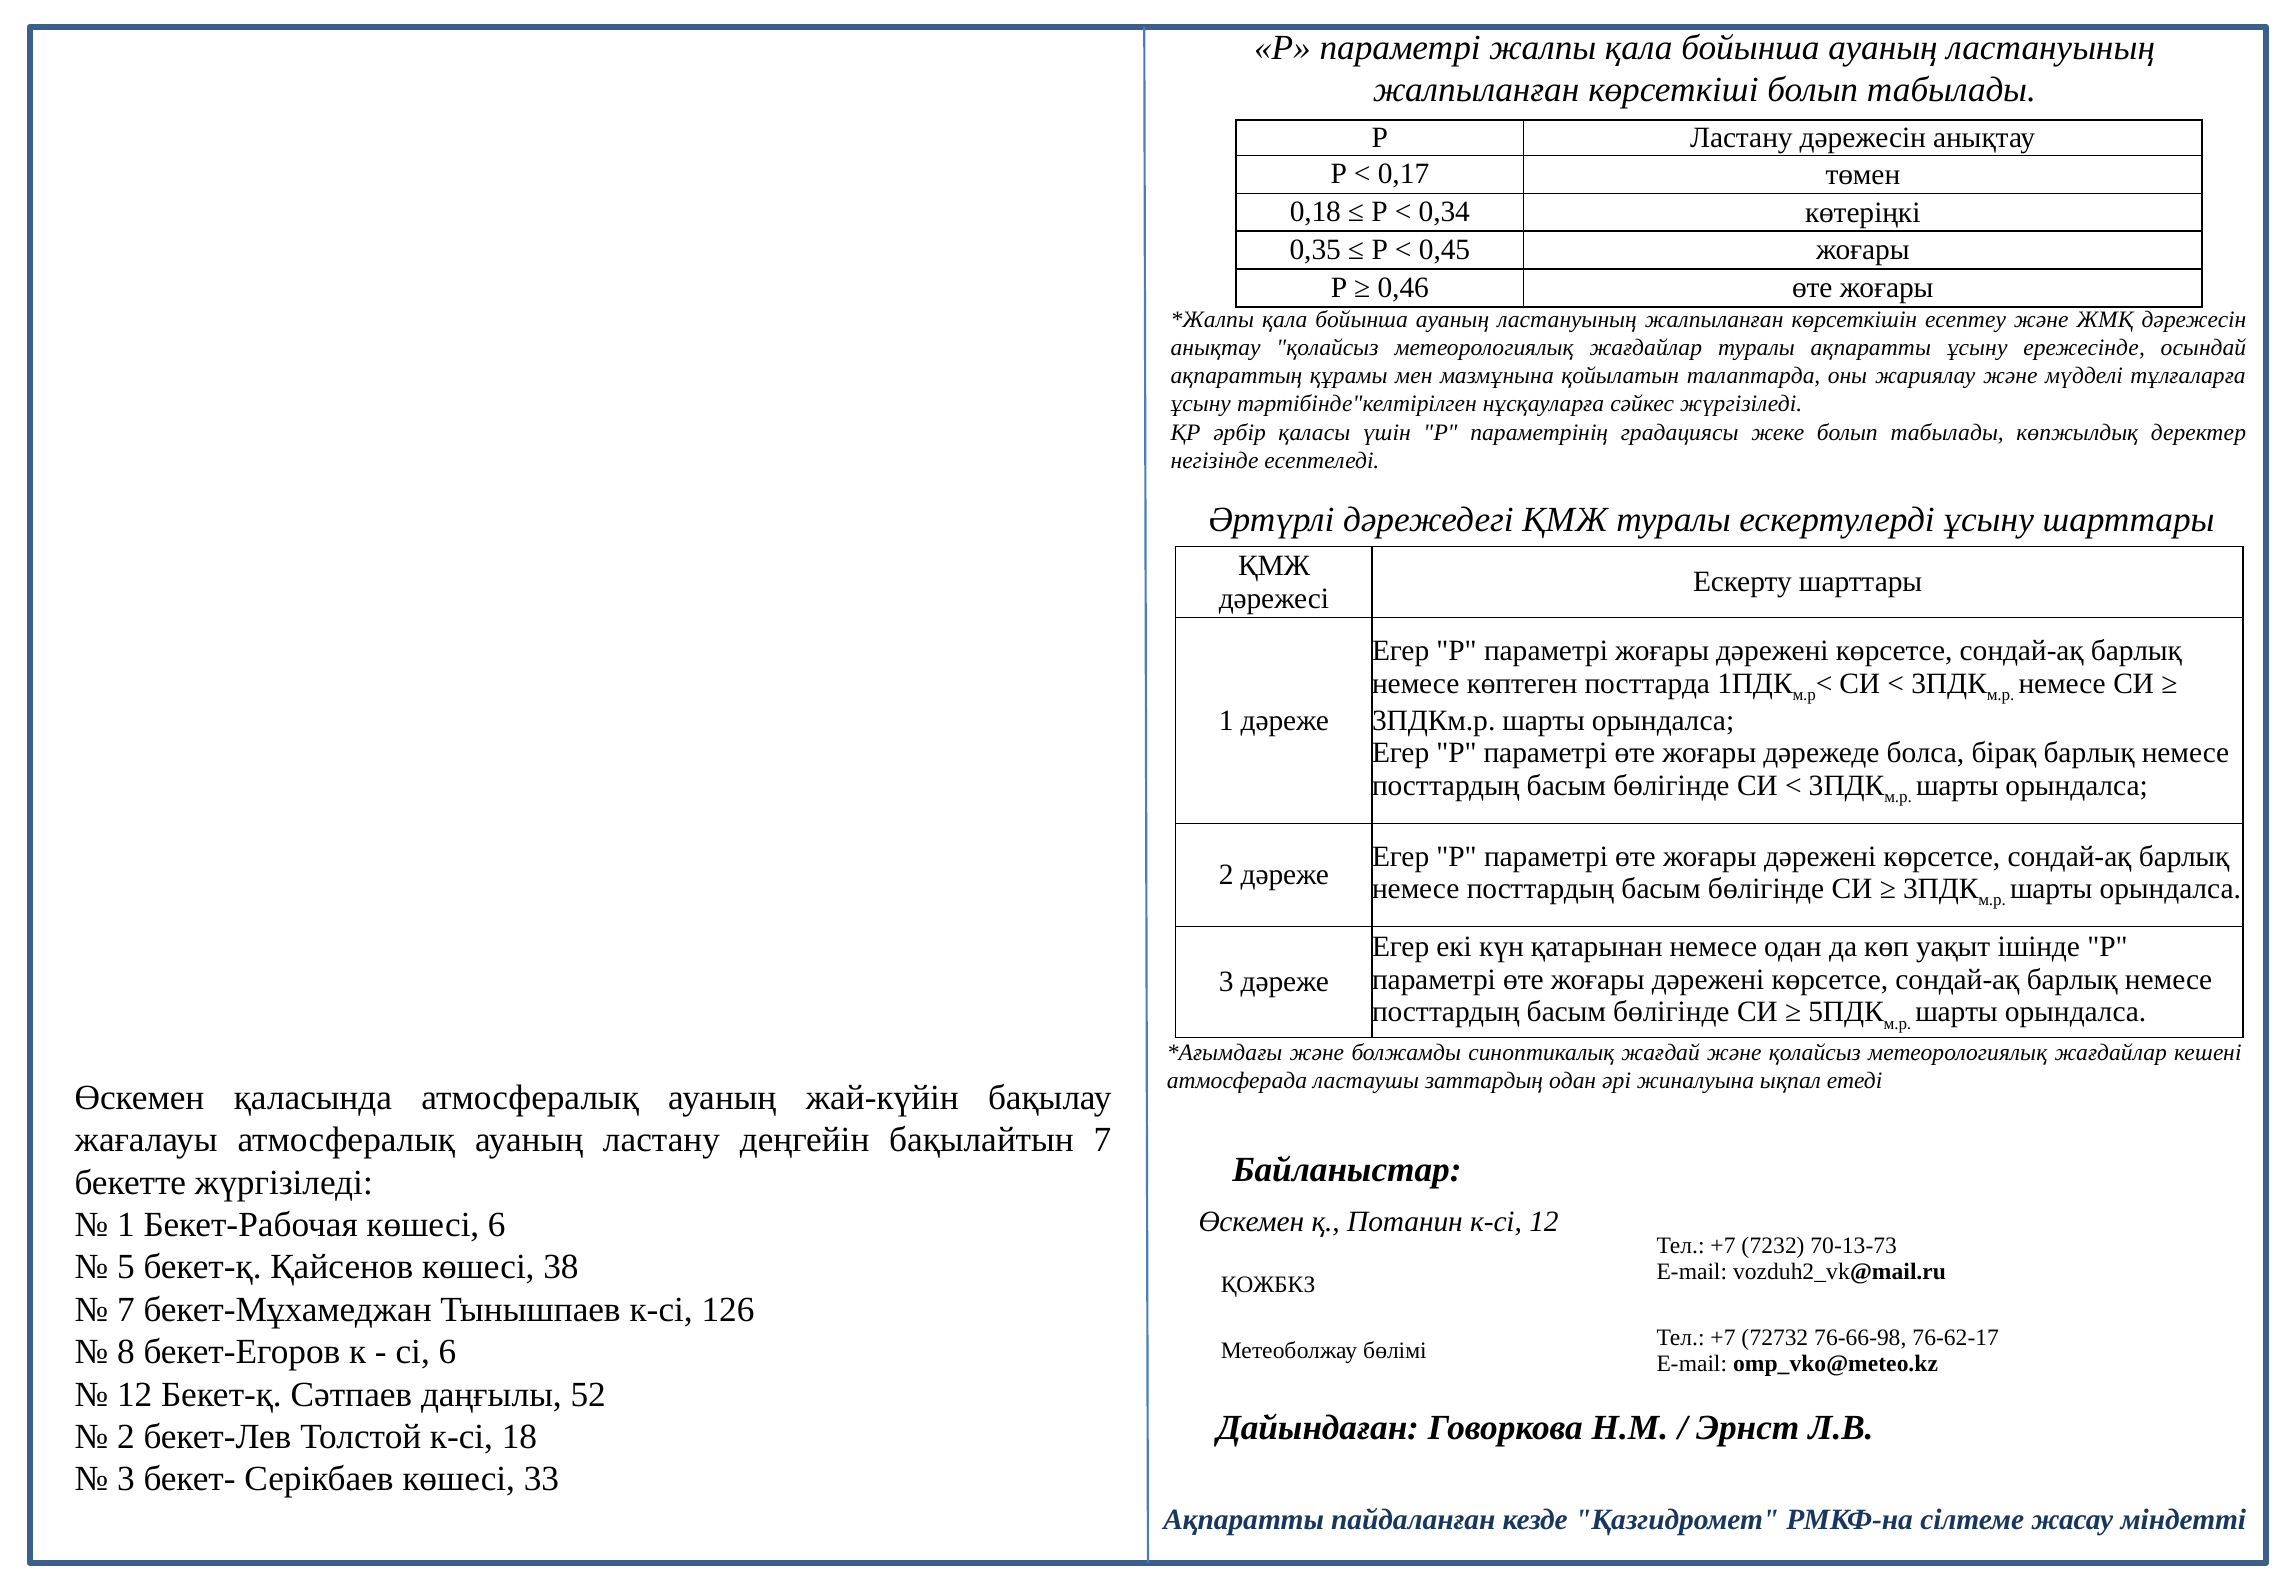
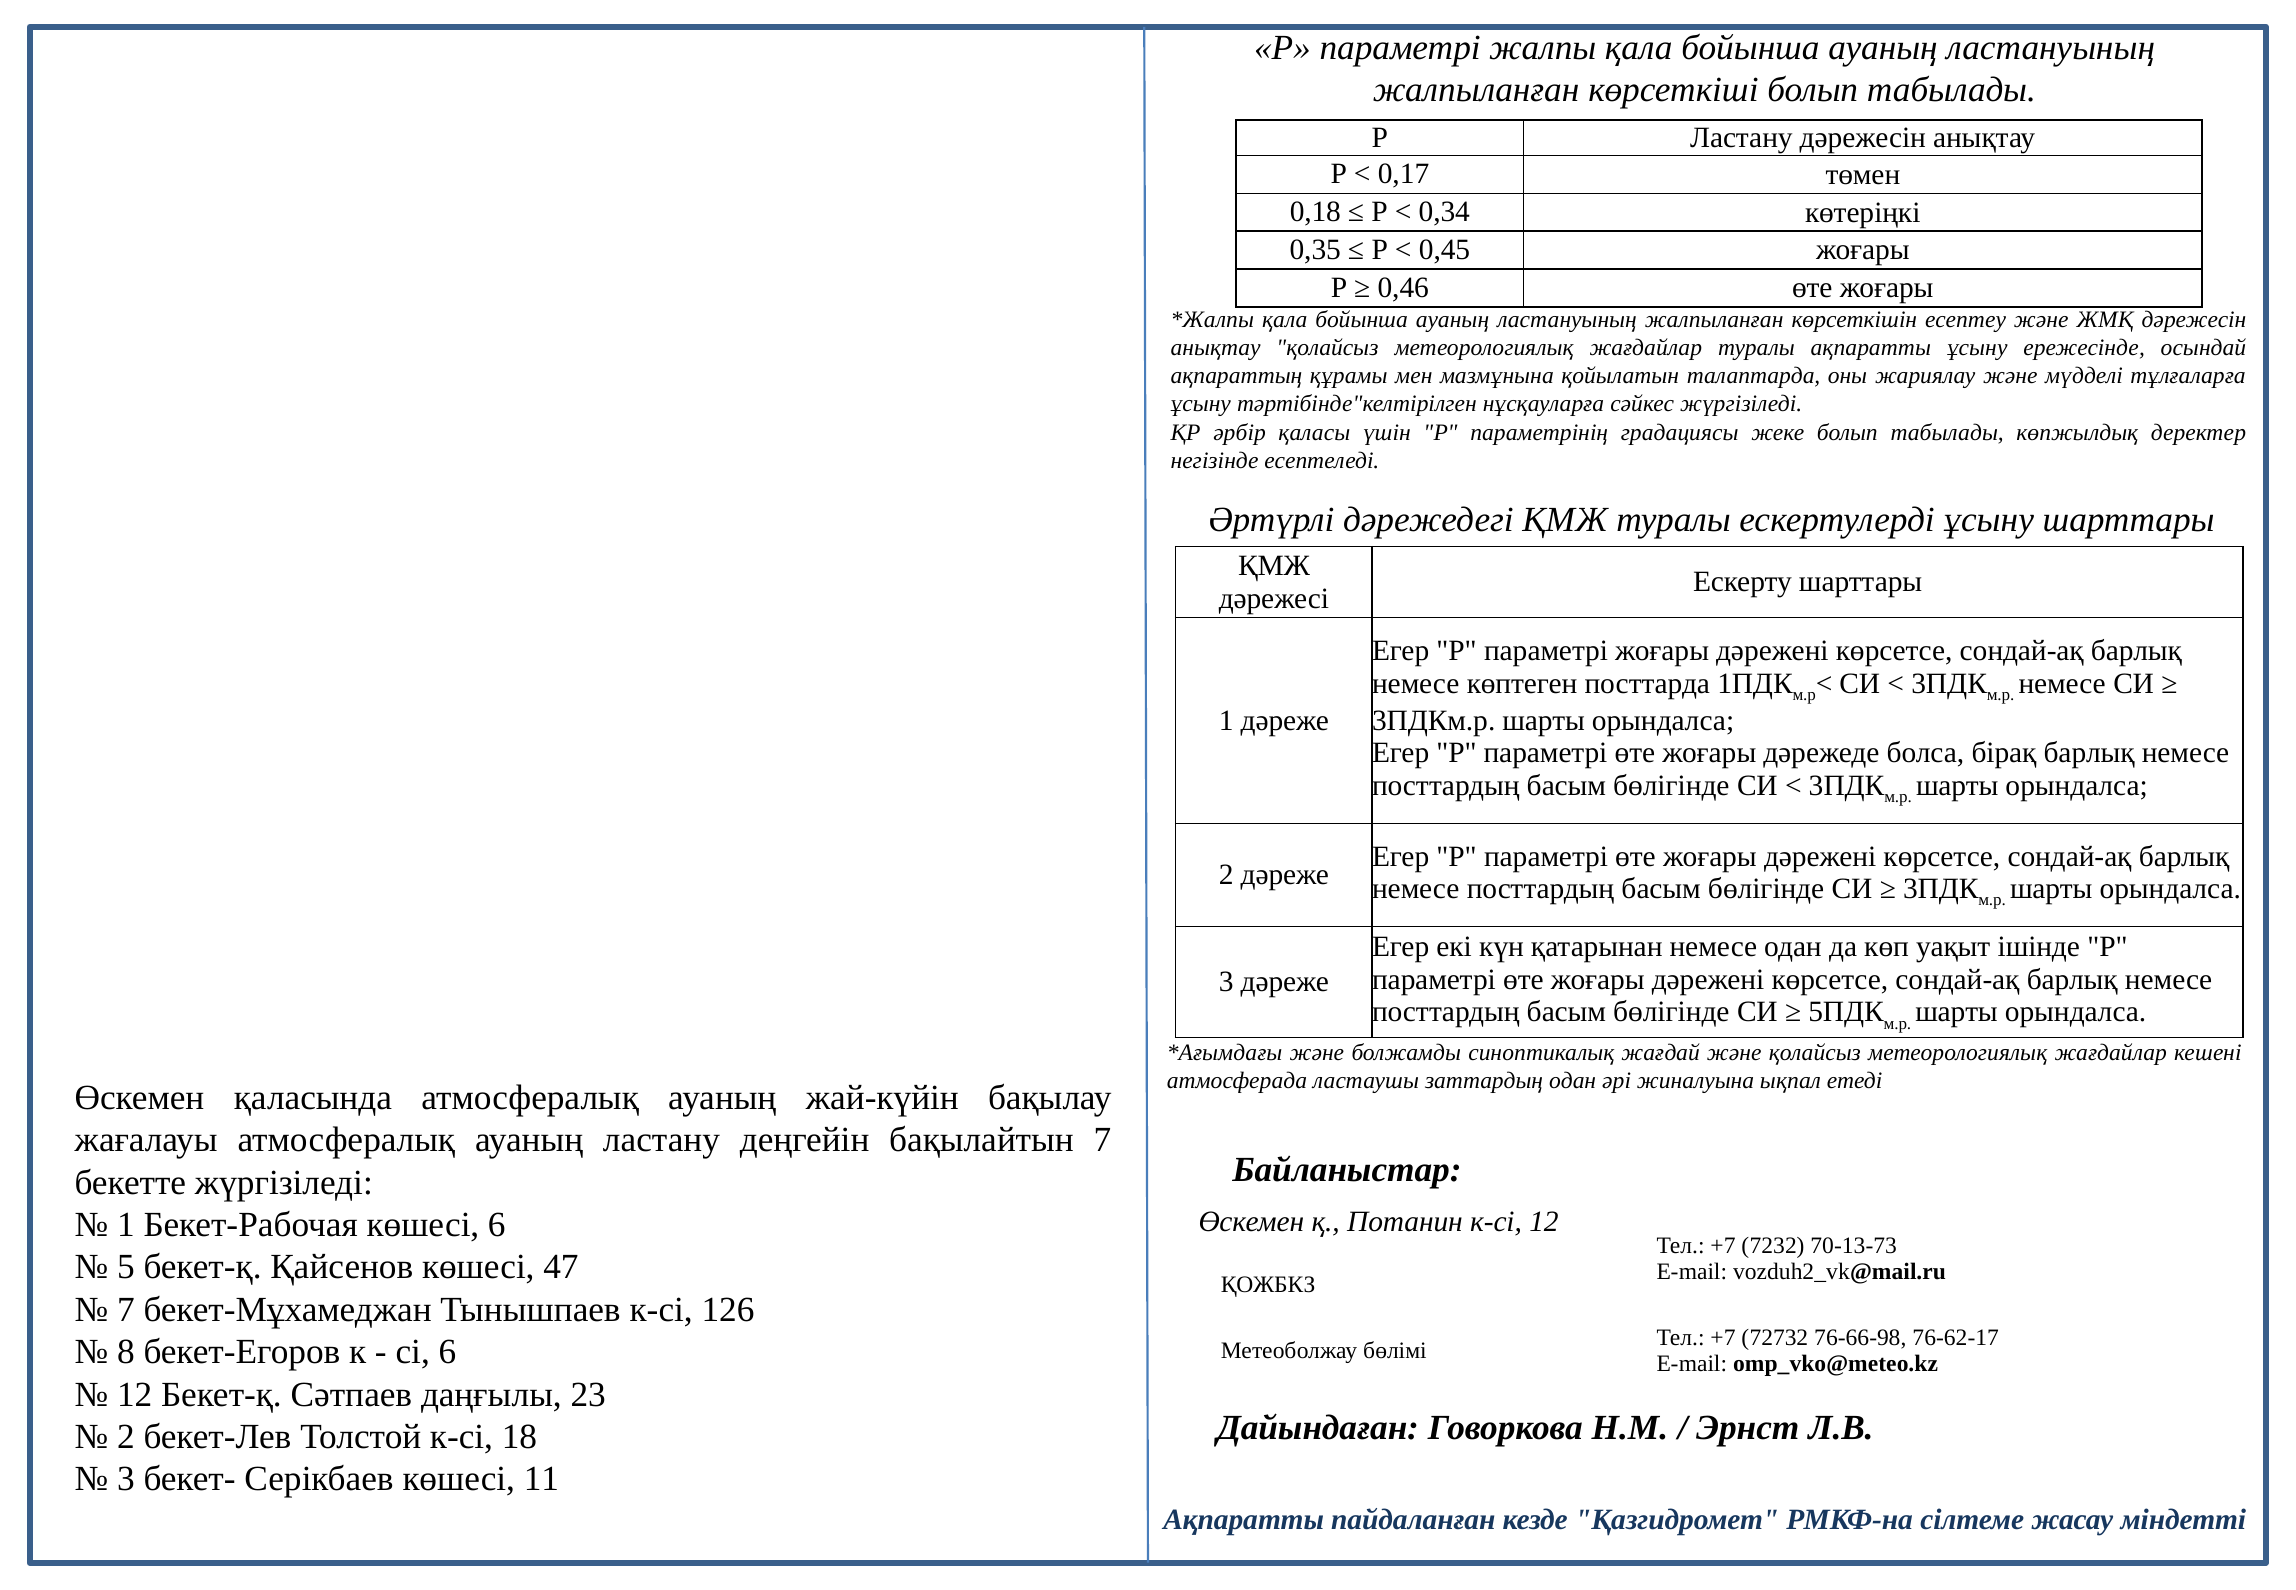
38: 38 -> 47
52: 52 -> 23
33: 33 -> 11
